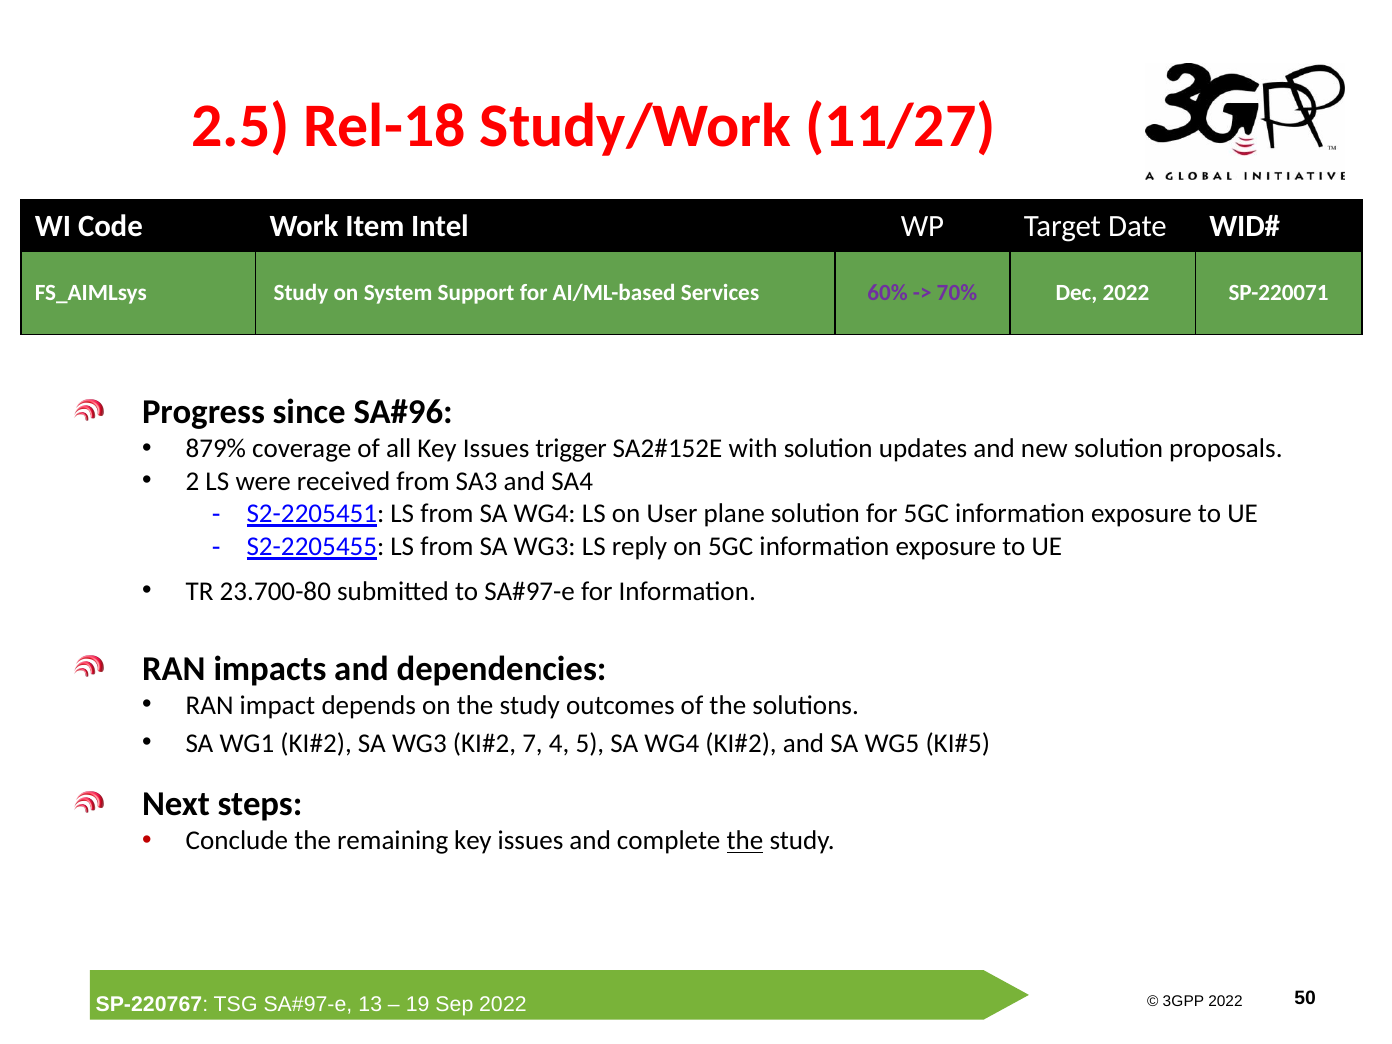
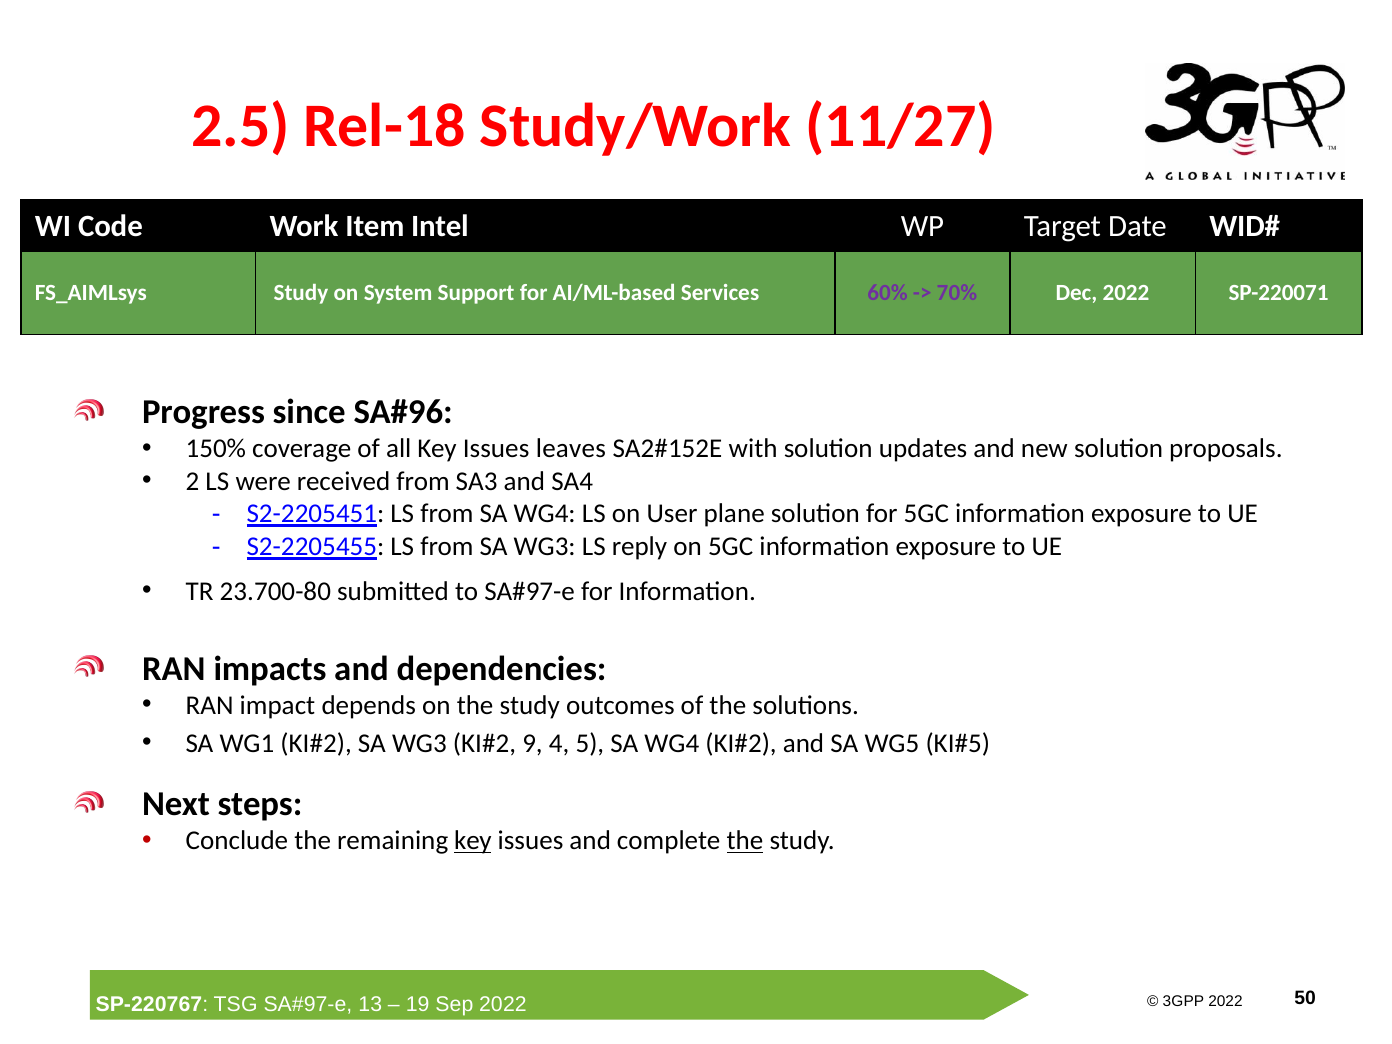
879%: 879% -> 150%
trigger: trigger -> leaves
7: 7 -> 9
key at (473, 841) underline: none -> present
